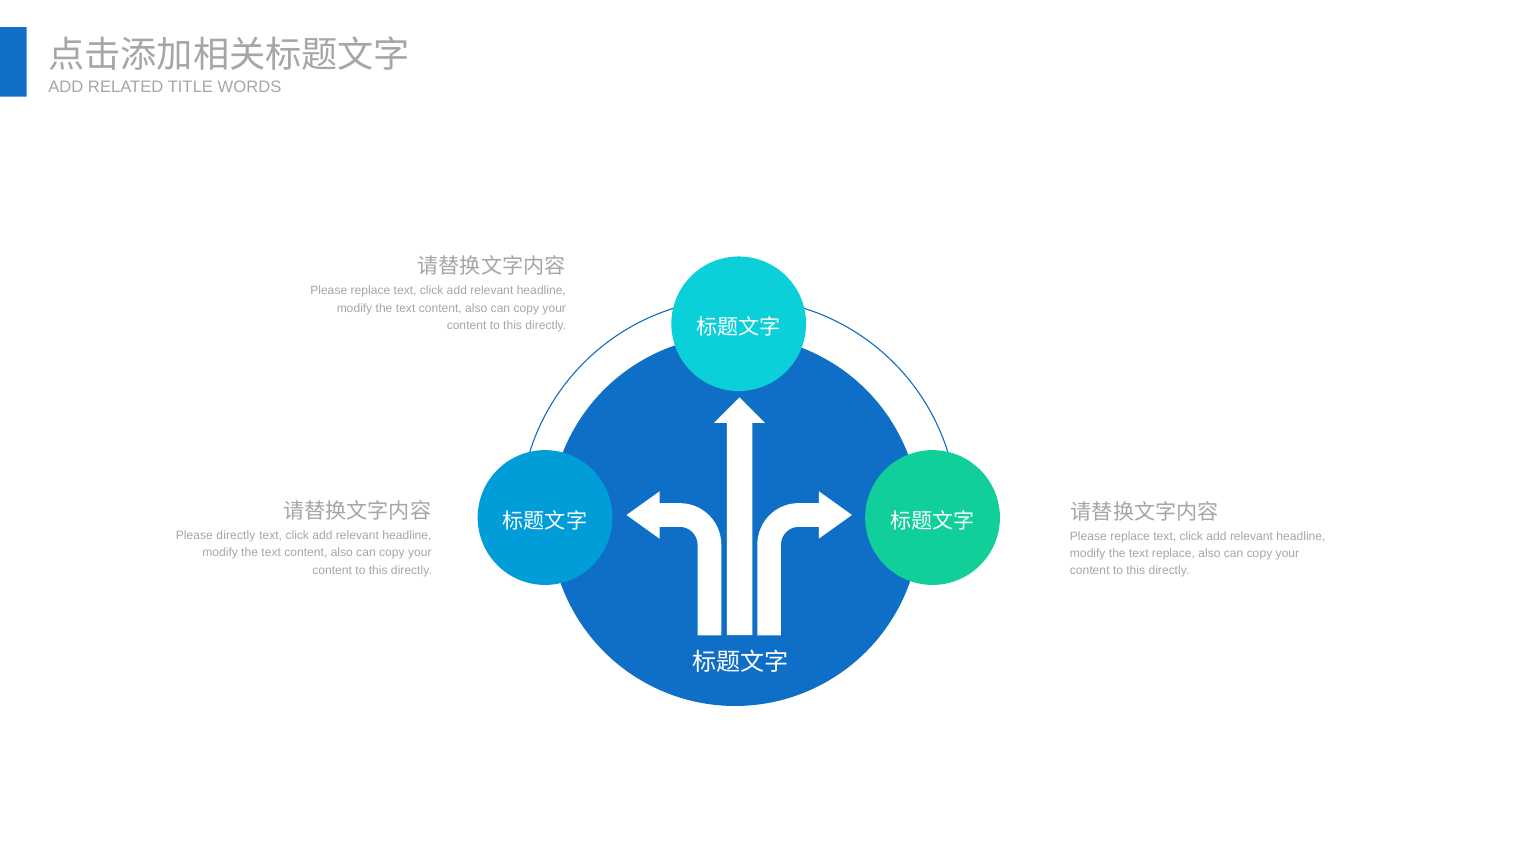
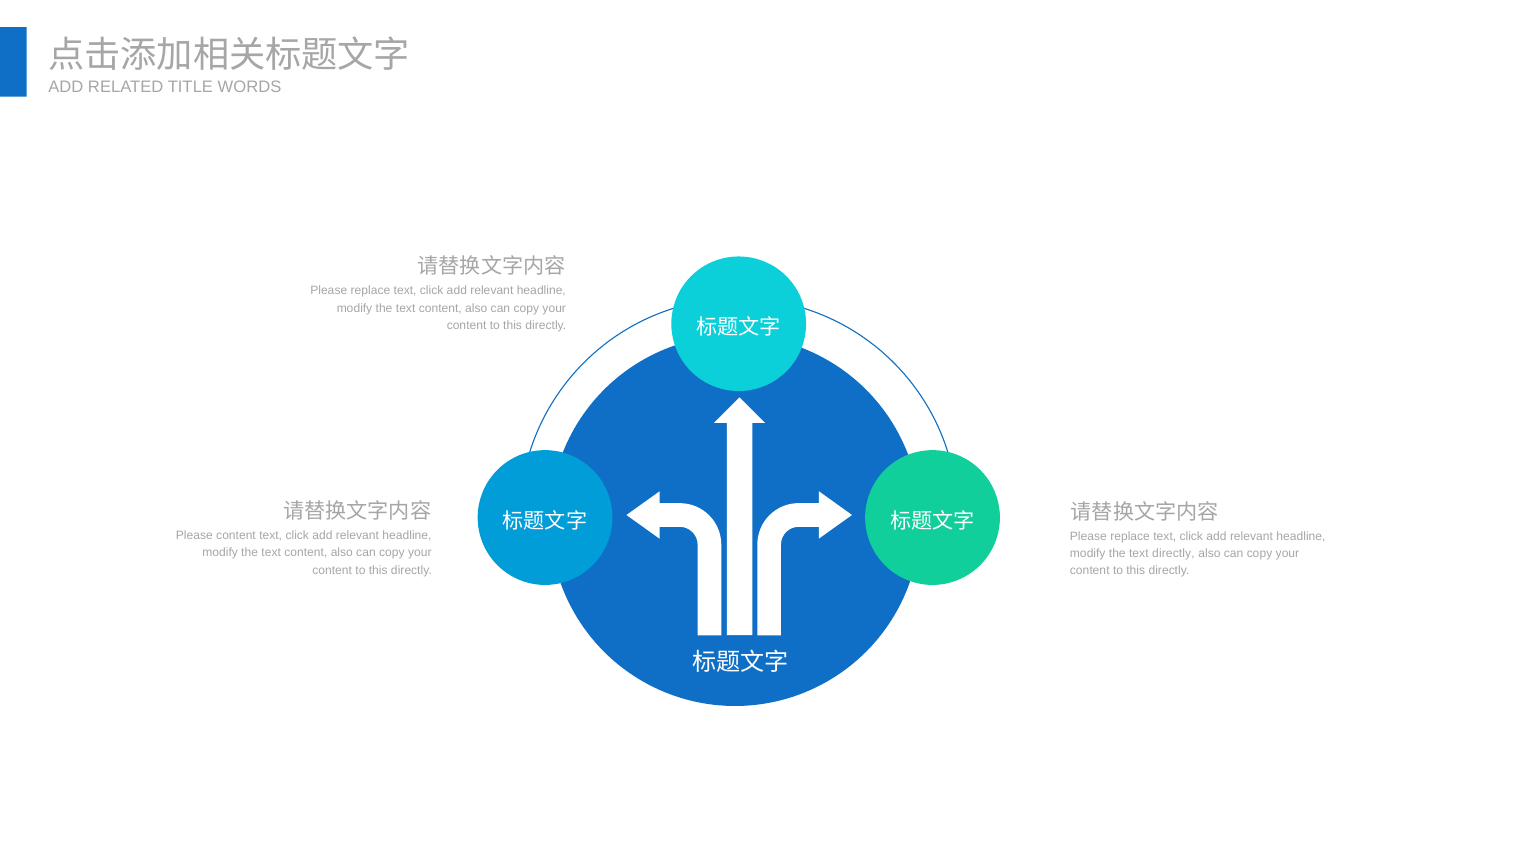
Please directly: directly -> content
text replace: replace -> directly
